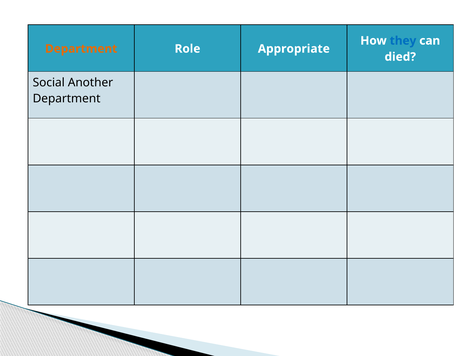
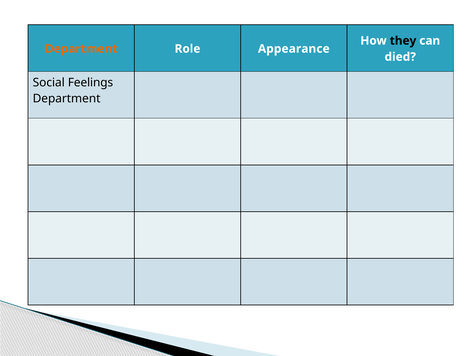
they colour: blue -> black
Appropriate: Appropriate -> Appearance
Another: Another -> Feelings
